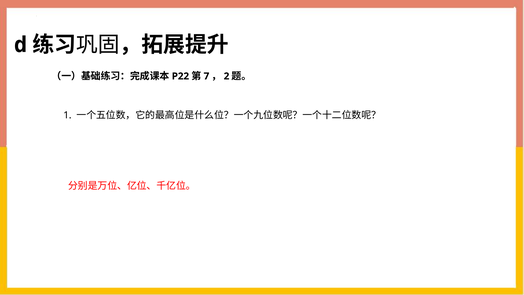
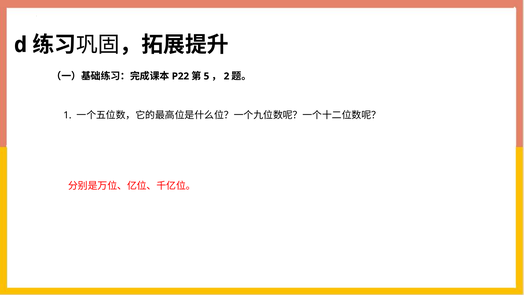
7: 7 -> 5
